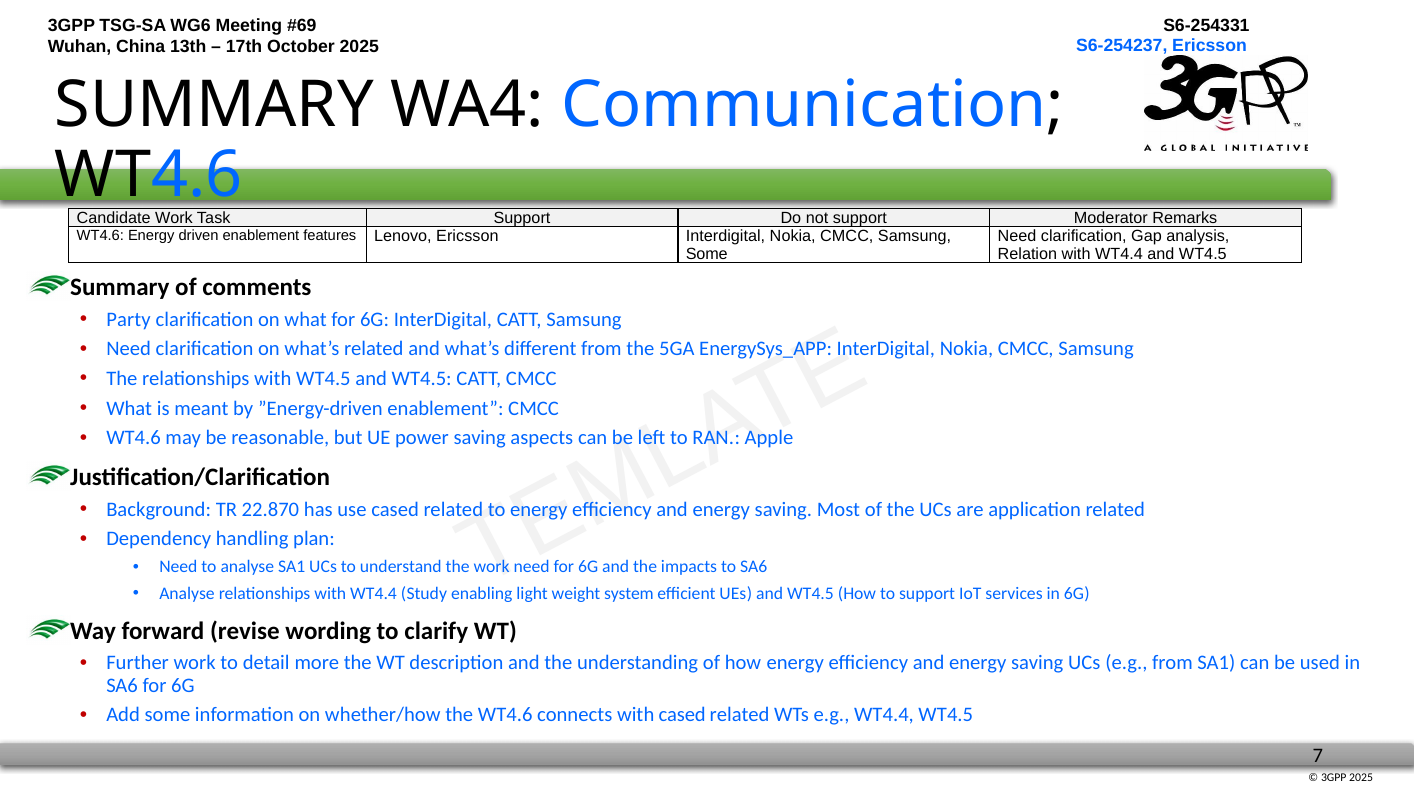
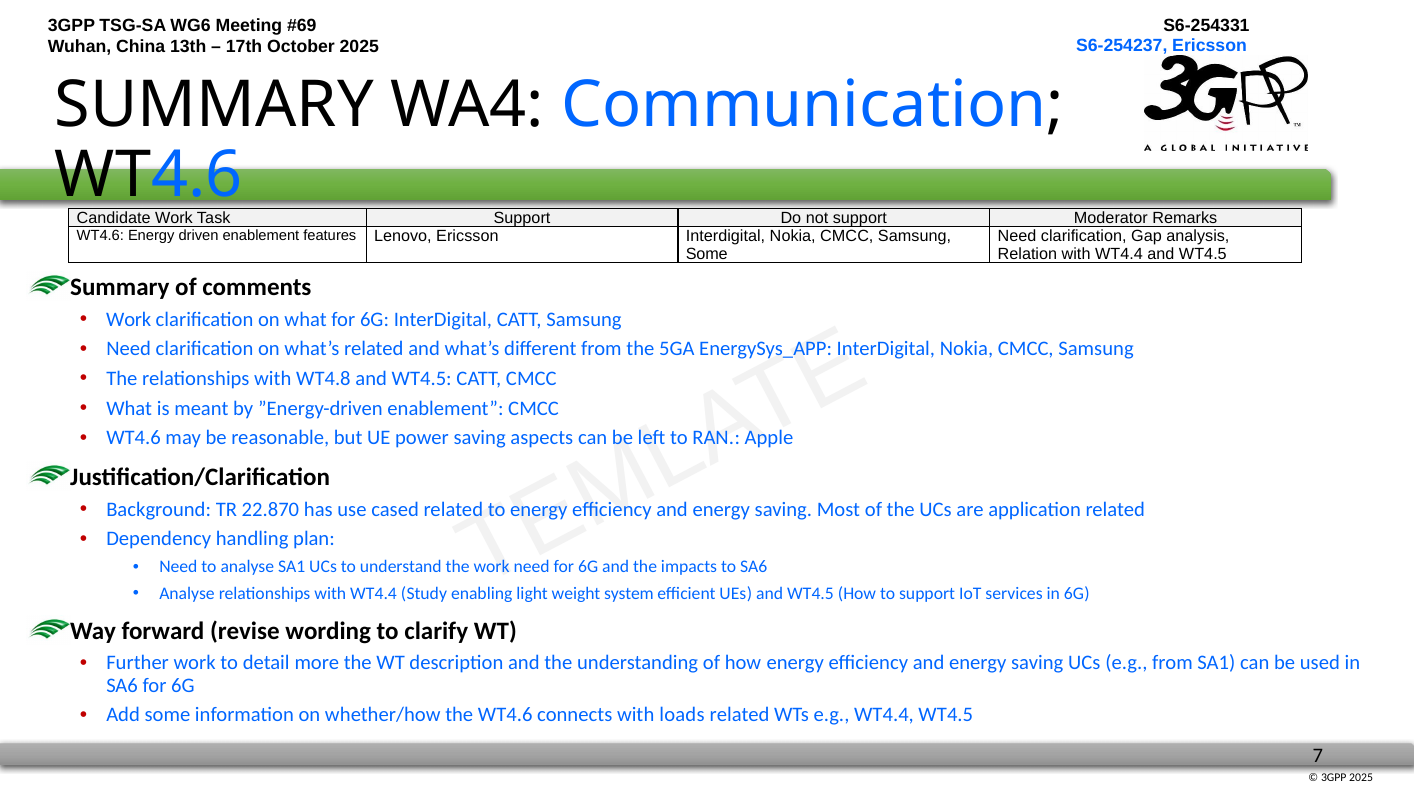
Party at (129, 319): Party -> Work
with WT4.5: WT4.5 -> WT4.8
with cased: cased -> loads
